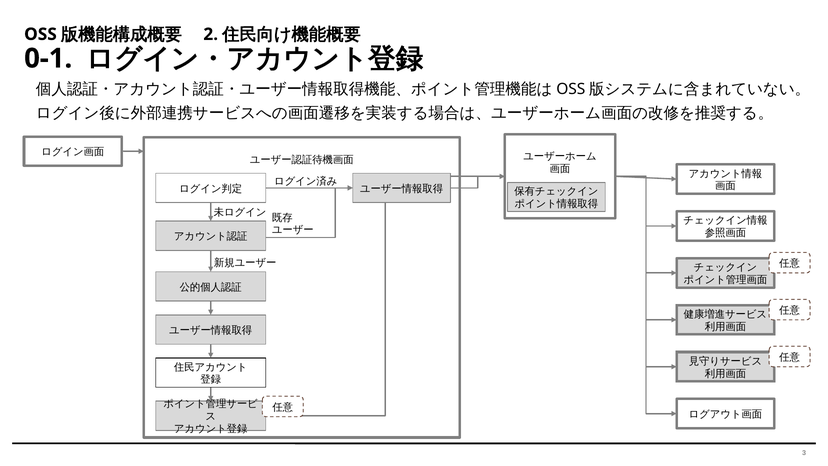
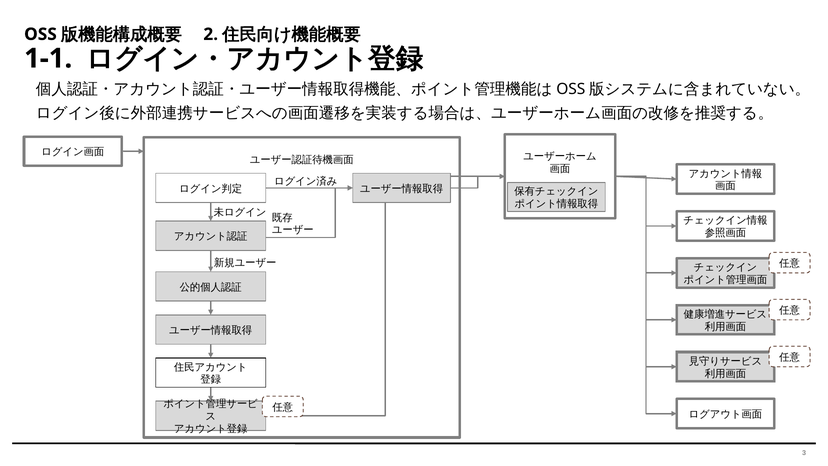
0-1: 0-1 -> 1-1
